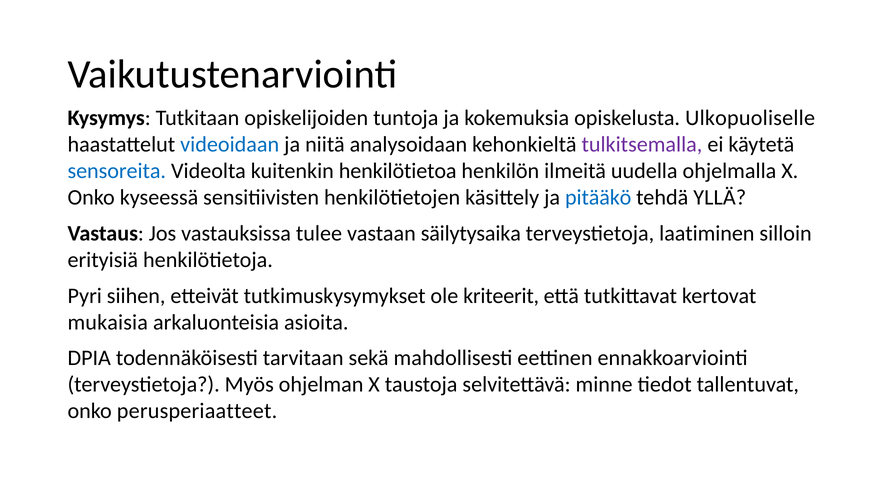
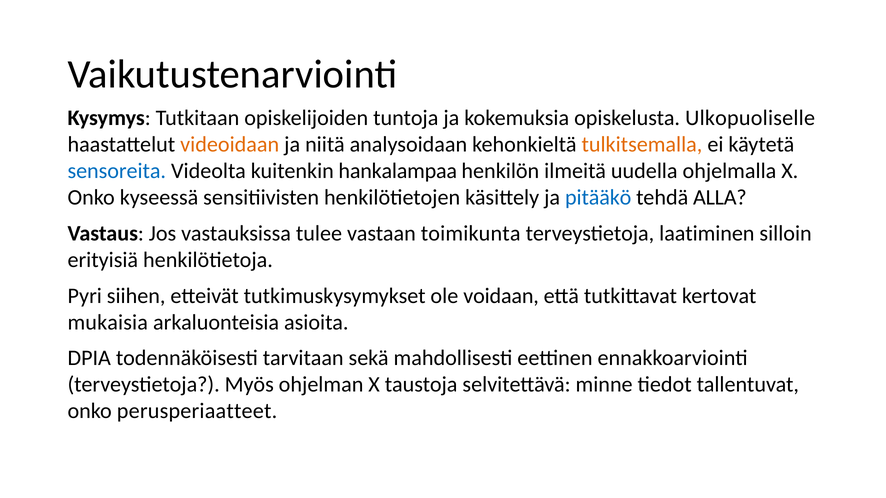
videoidaan colour: blue -> orange
tulkitsemalla colour: purple -> orange
henkilötietoa: henkilötietoa -> hankalampaa
YLLÄ: YLLÄ -> ALLA
säilytysaika: säilytysaika -> toimikunta
kriteerit: kriteerit -> voidaan
